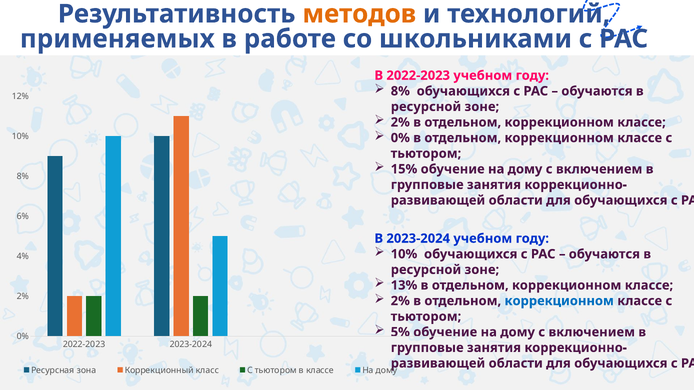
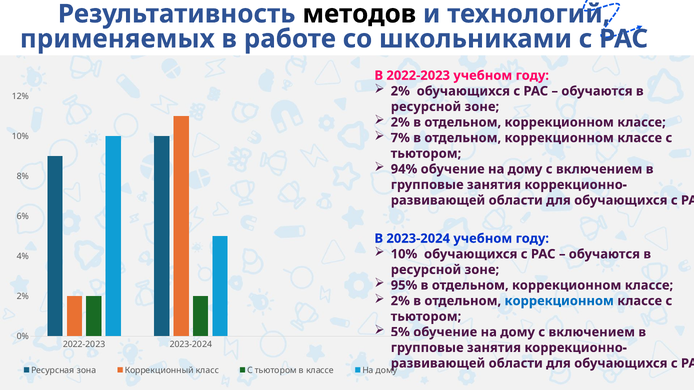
методов colour: orange -> black
8% at (400, 91): 8% -> 2%
0% at (400, 138): 0% -> 7%
15%: 15% -> 94%
13%: 13% -> 95%
